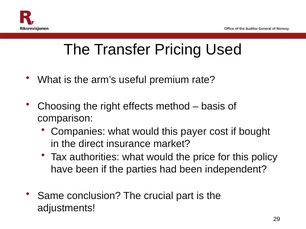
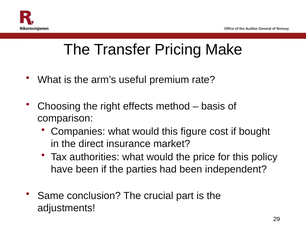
Used: Used -> Make
payer: payer -> figure
